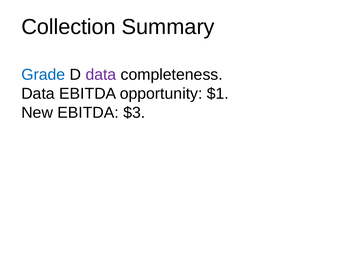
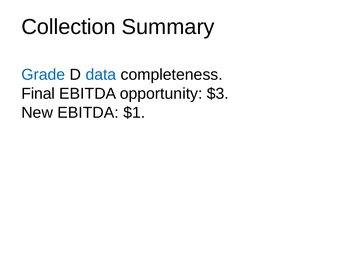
data at (101, 75) colour: purple -> blue
Data at (38, 94): Data -> Final
$1: $1 -> $3
$3: $3 -> $1
